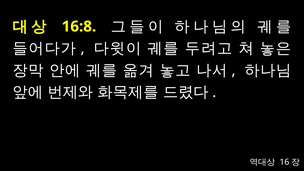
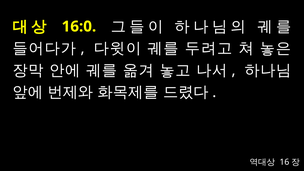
16:8: 16:8 -> 16:0
